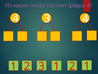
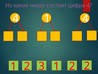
4 3: 3 -> 1
1 at (87, 66): 1 -> 2
